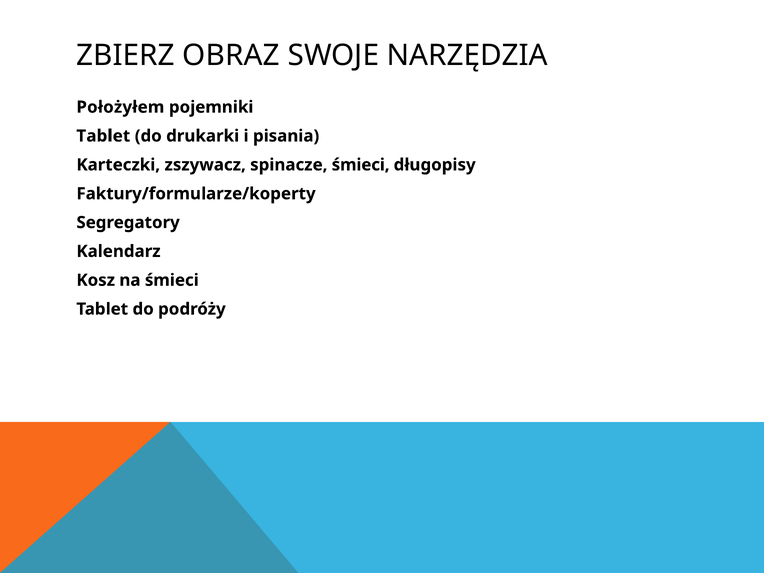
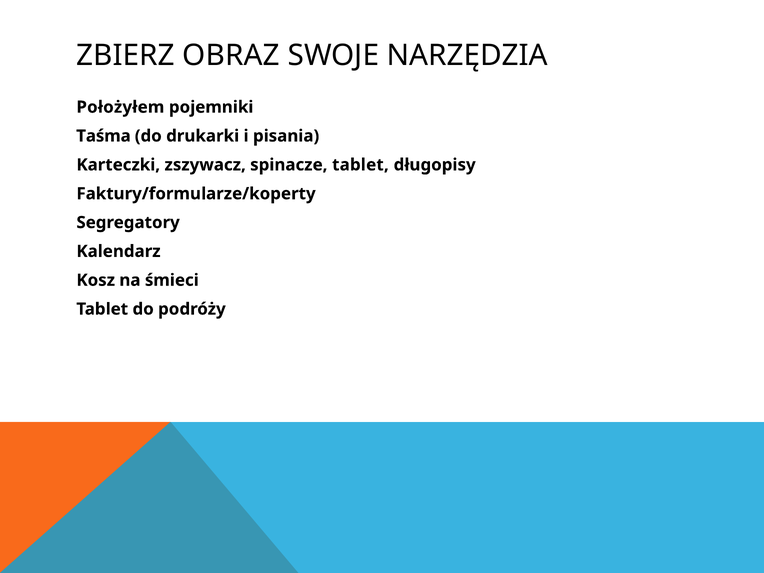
Tablet at (103, 136): Tablet -> Taśma
spinacze śmieci: śmieci -> tablet
